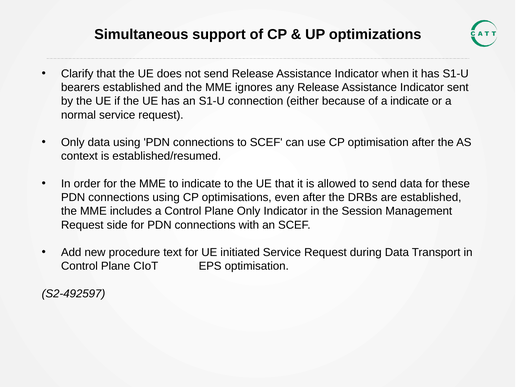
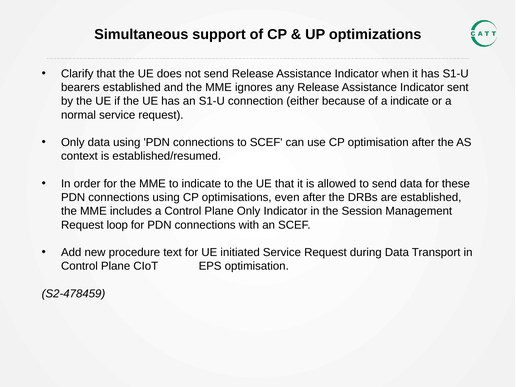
side: side -> loop
S2-492597: S2-492597 -> S2-478459
